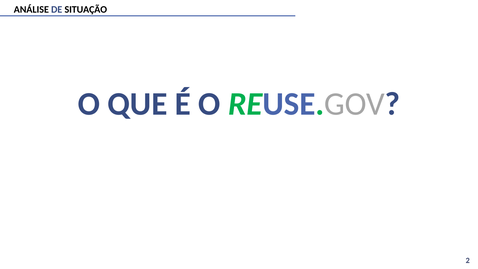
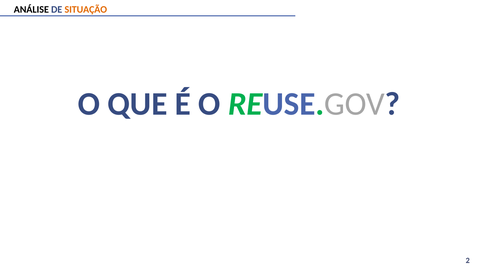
SITUAÇÃO colour: black -> orange
